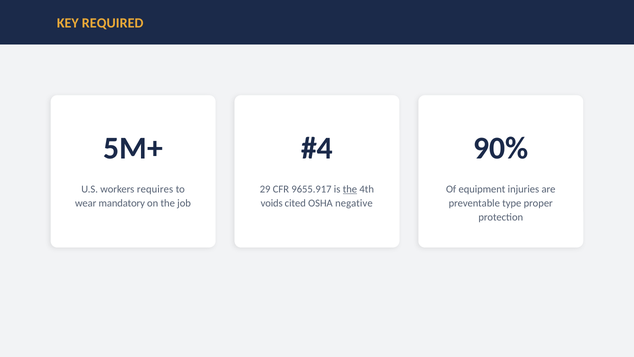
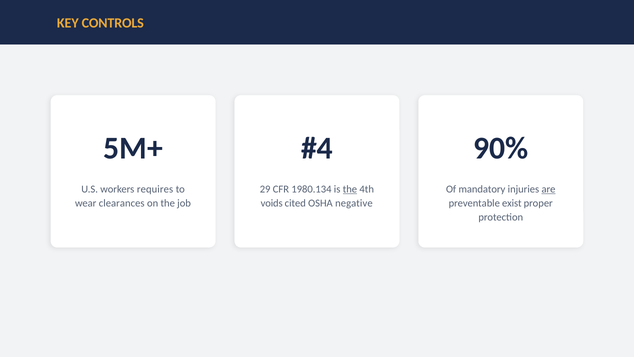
REQUIRED: REQUIRED -> CONTROLS
9655.917: 9655.917 -> 1980.134
equipment: equipment -> mandatory
are underline: none -> present
mandatory: mandatory -> clearances
type: type -> exist
